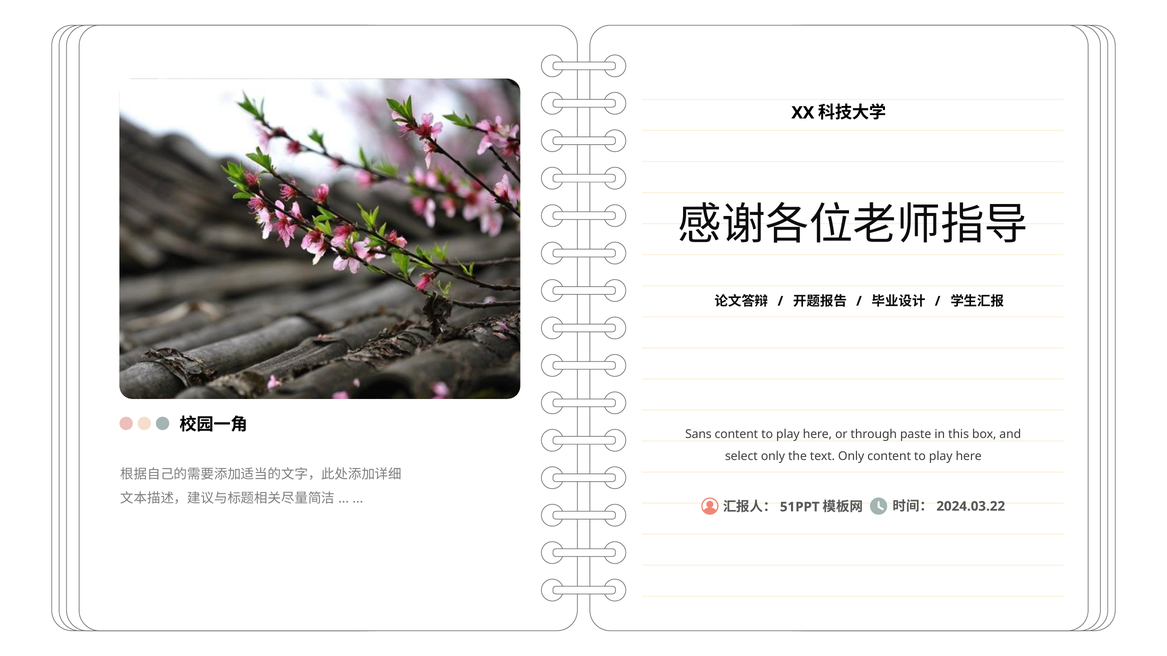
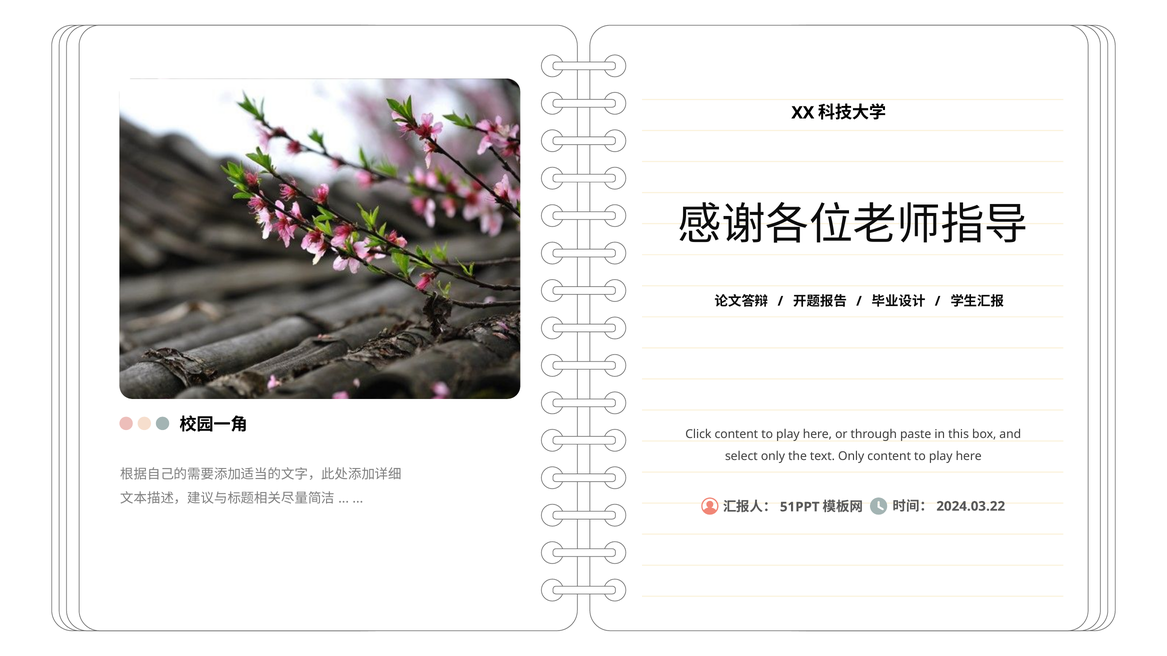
Sans: Sans -> Click
